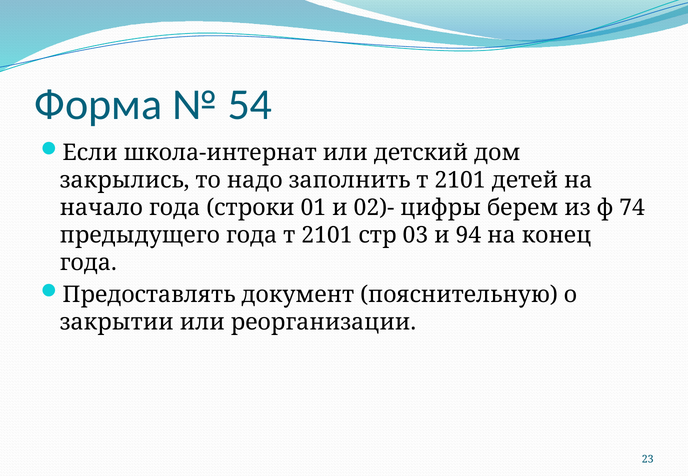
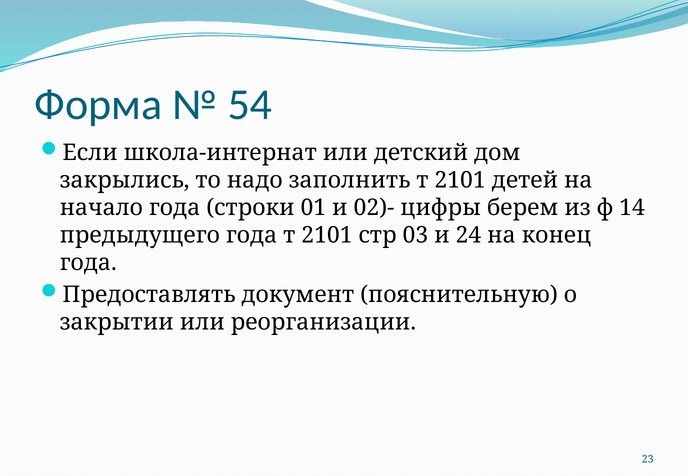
74: 74 -> 14
94: 94 -> 24
